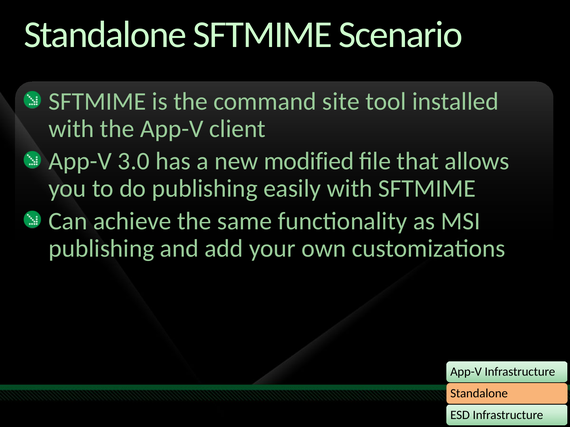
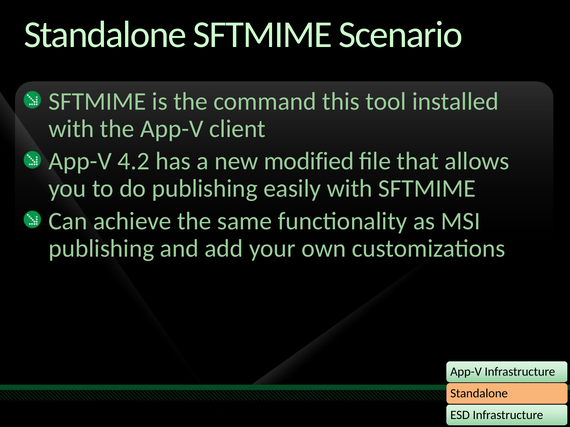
site: site -> this
3.0: 3.0 -> 4.2
